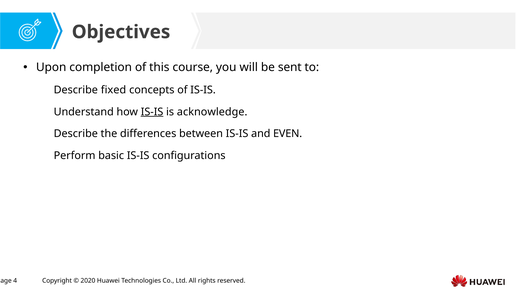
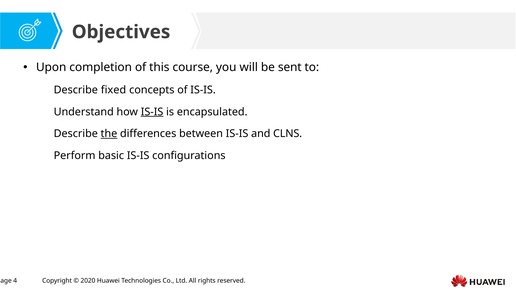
acknowledge: acknowledge -> encapsulated
the underline: none -> present
EVEN: EVEN -> CLNS
